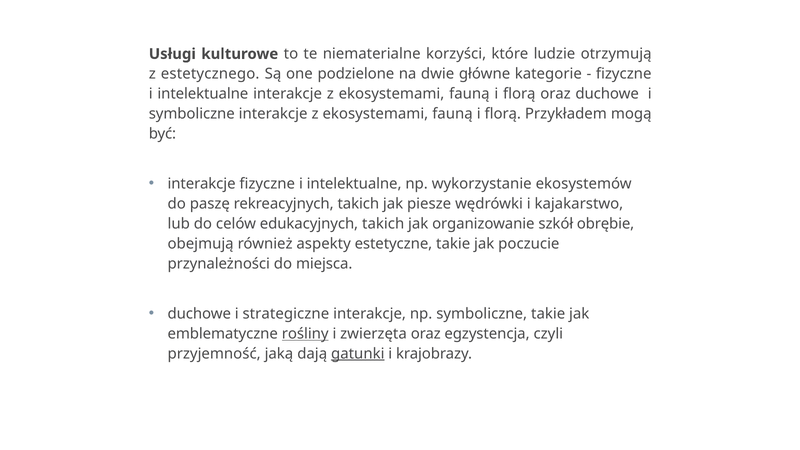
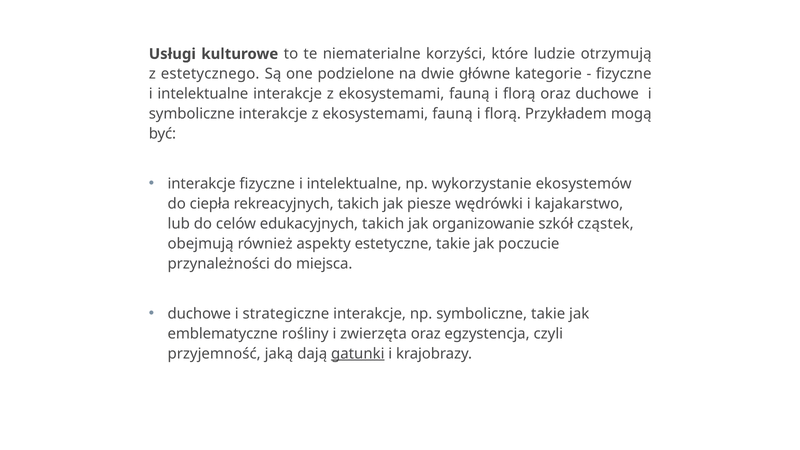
paszę: paszę -> ciepła
obrębie: obrębie -> cząstek
rośliny underline: present -> none
